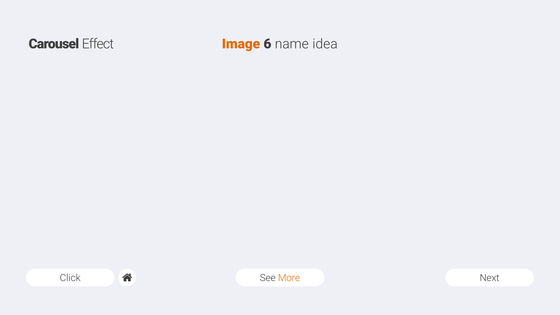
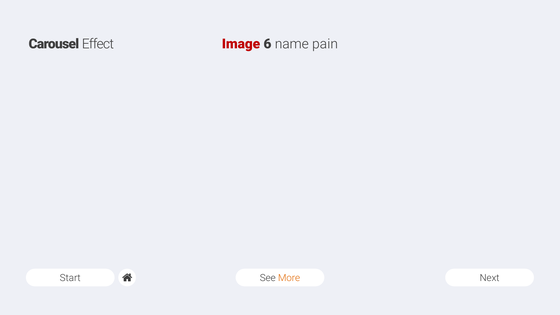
Image colour: orange -> red
idea: idea -> pain
Click: Click -> Start
